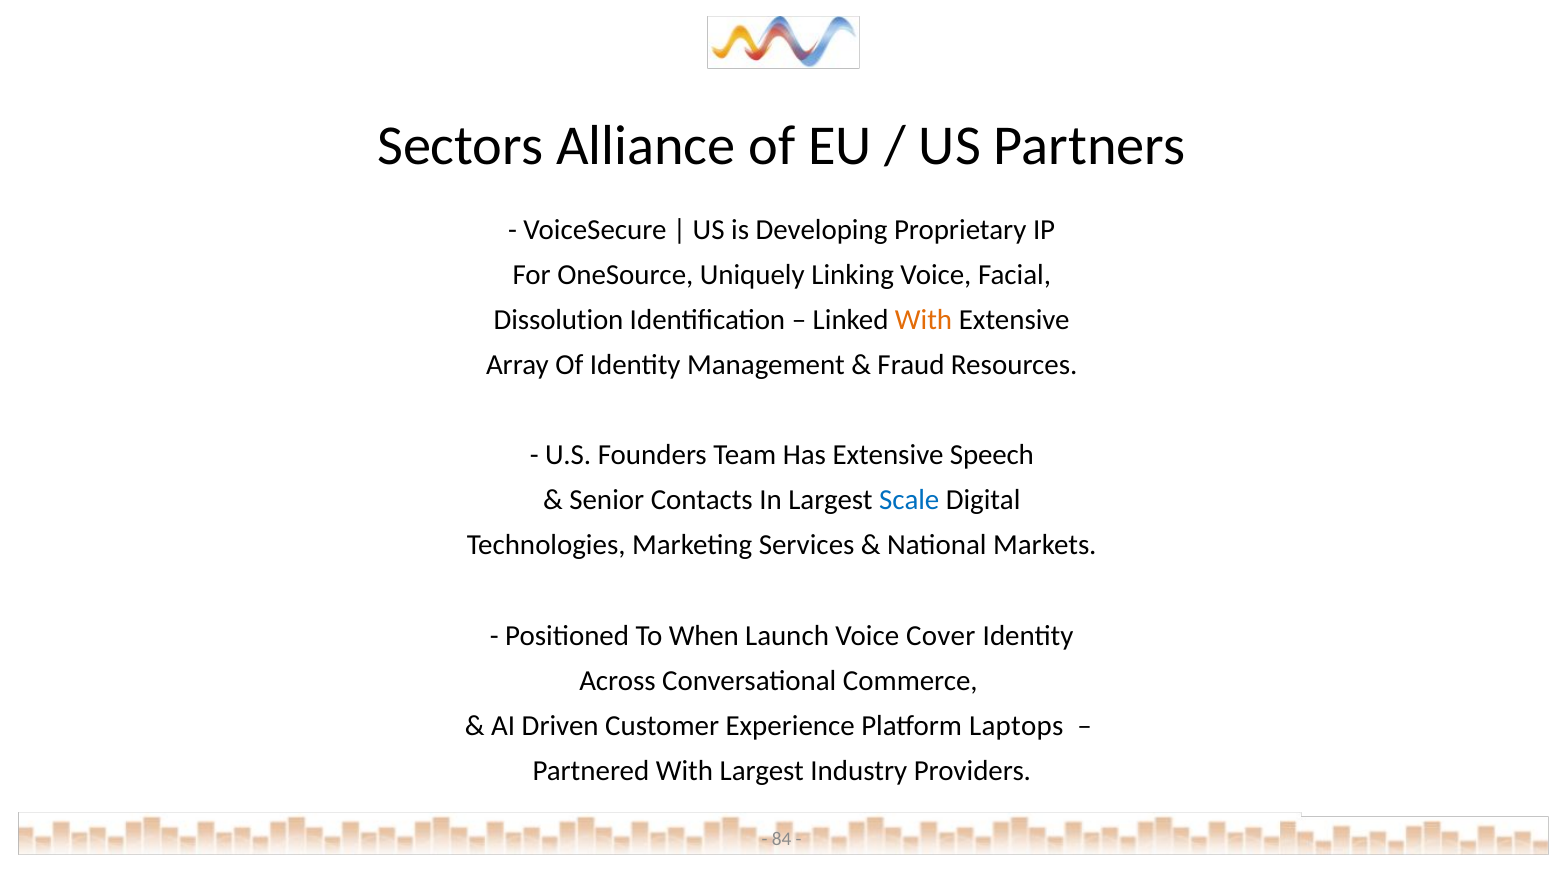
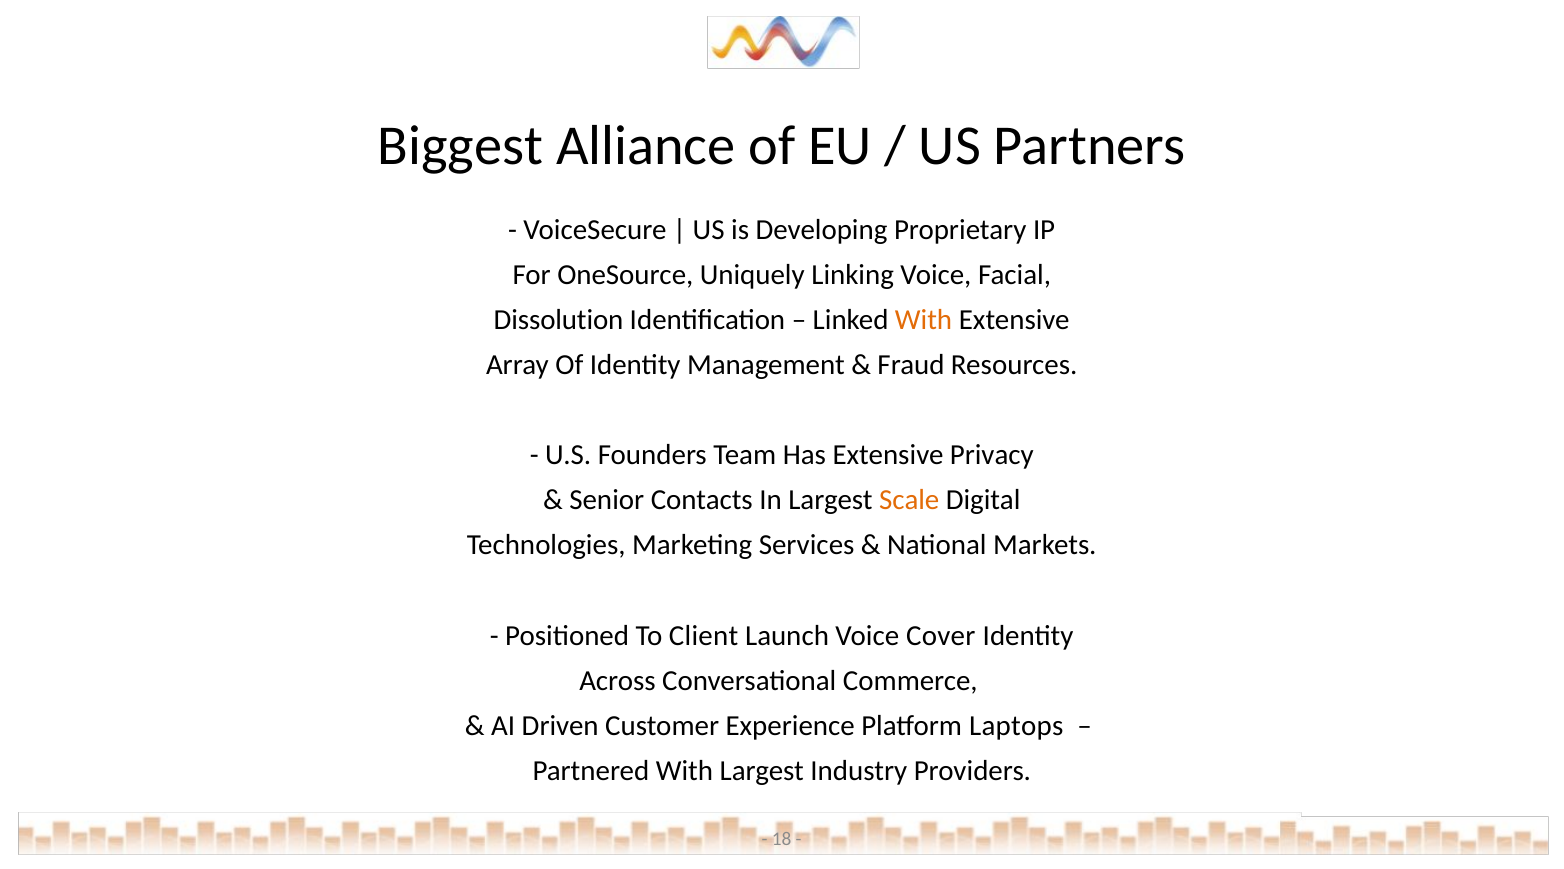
Sectors: Sectors -> Biggest
Speech: Speech -> Privacy
Scale colour: blue -> orange
When: When -> Client
84: 84 -> 18
